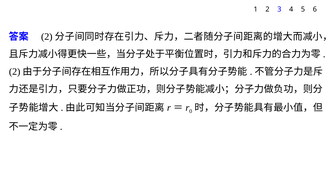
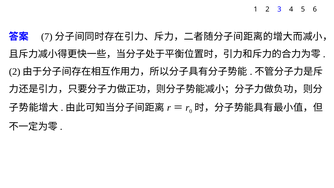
2 at (47, 37): 2 -> 7
